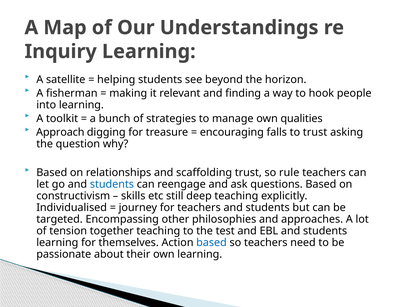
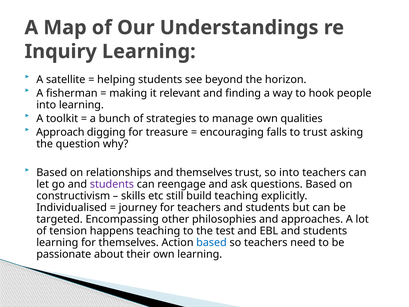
and scaffolding: scaffolding -> themselves
so rule: rule -> into
students at (112, 184) colour: blue -> purple
deep: deep -> build
together: together -> happens
